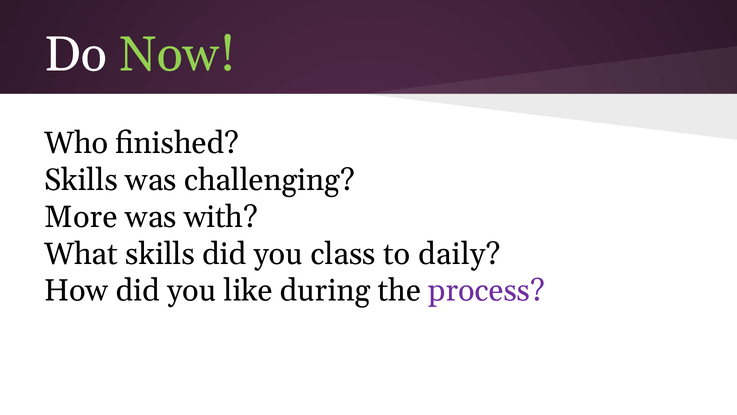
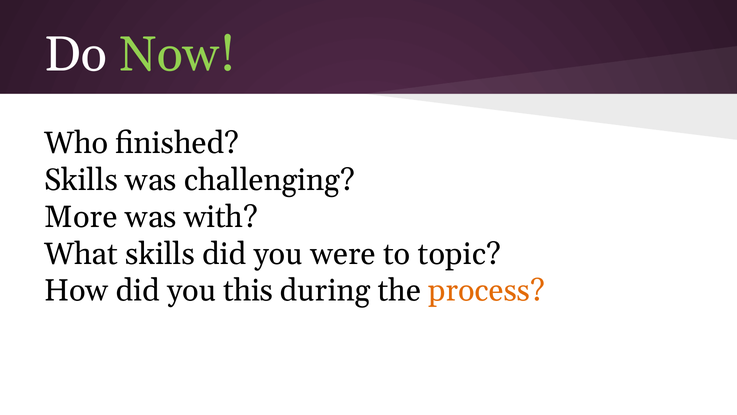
class: class -> were
daily: daily -> topic
like: like -> this
process colour: purple -> orange
